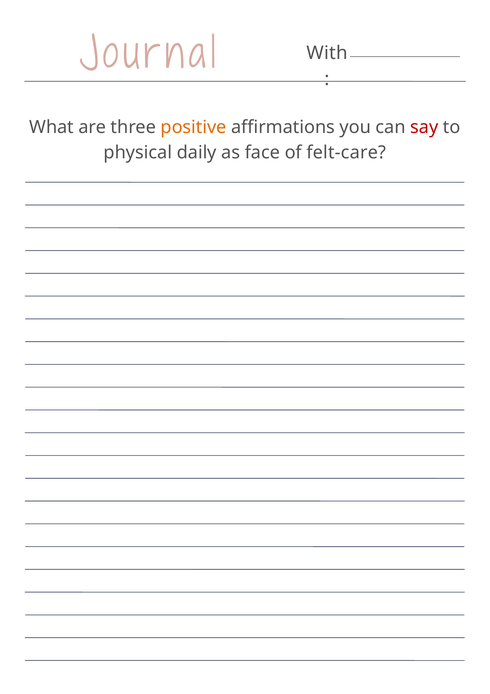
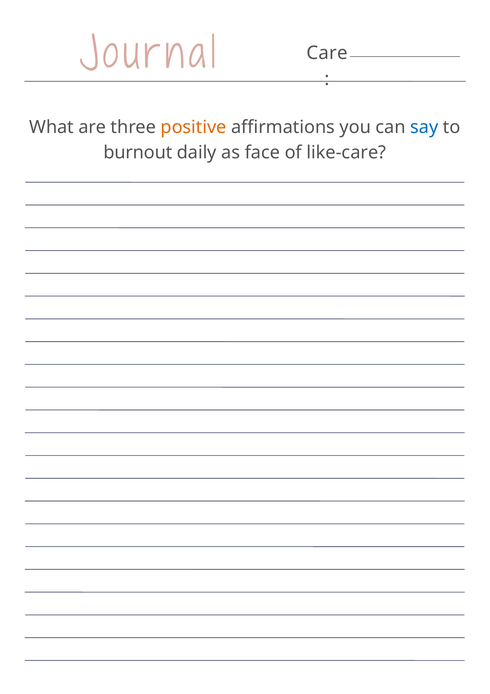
With: With -> Care
say colour: red -> blue
physical: physical -> burnout
felt-care: felt-care -> like-care
